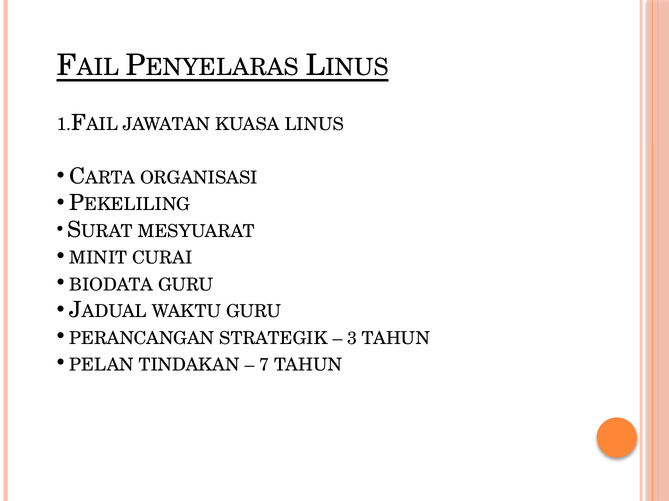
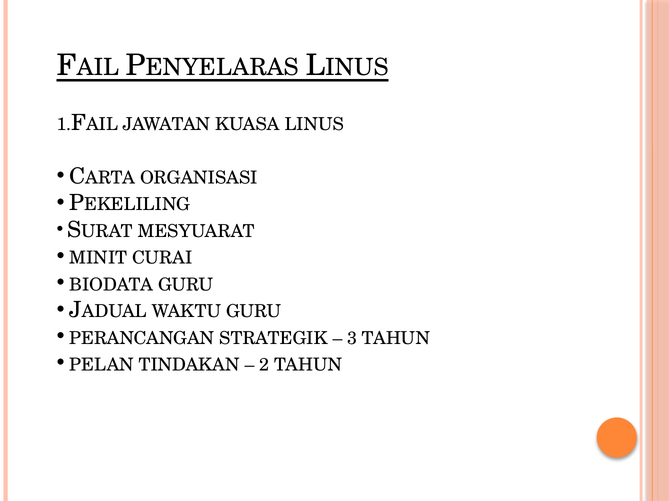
7: 7 -> 2
